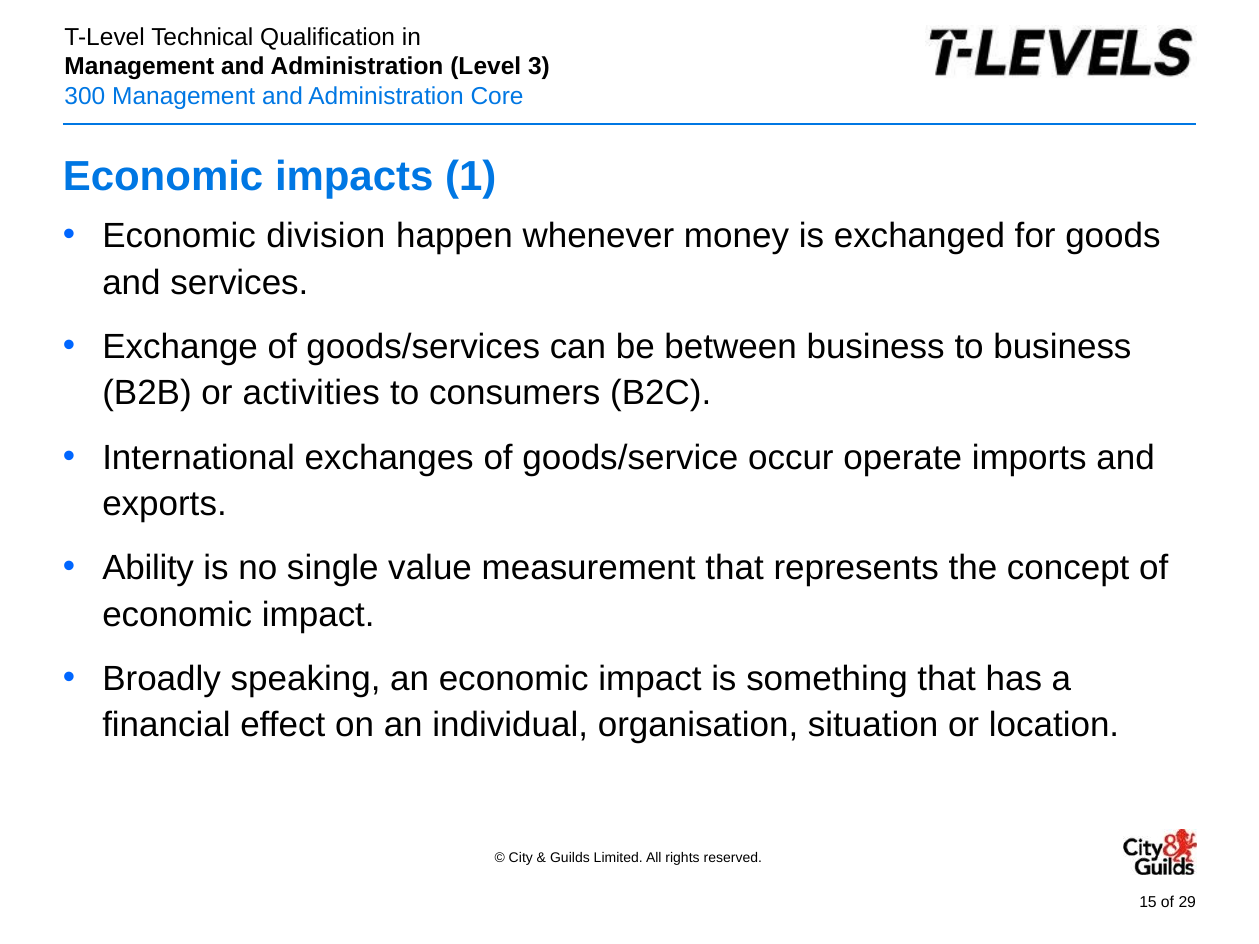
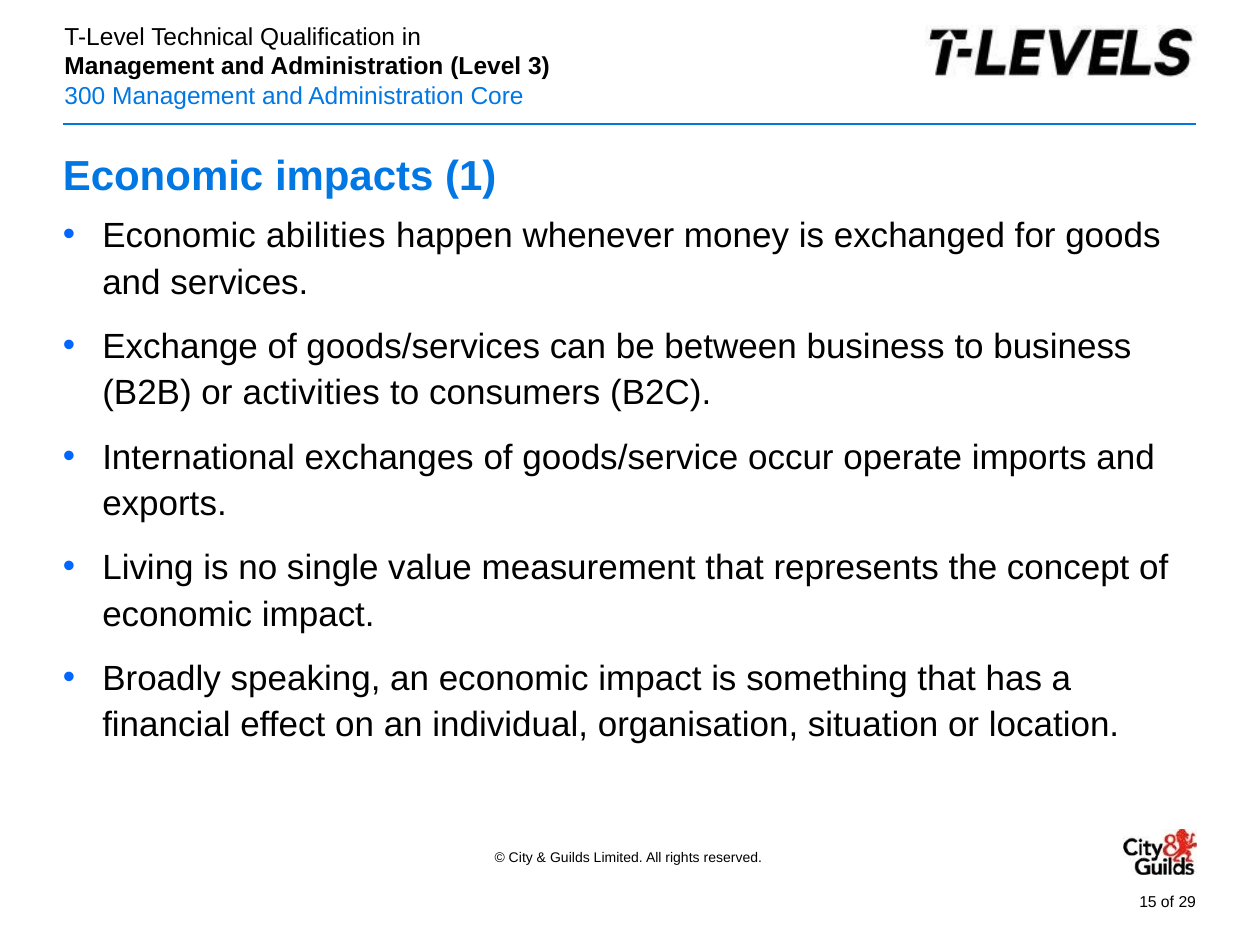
division: division -> abilities
Ability: Ability -> Living
